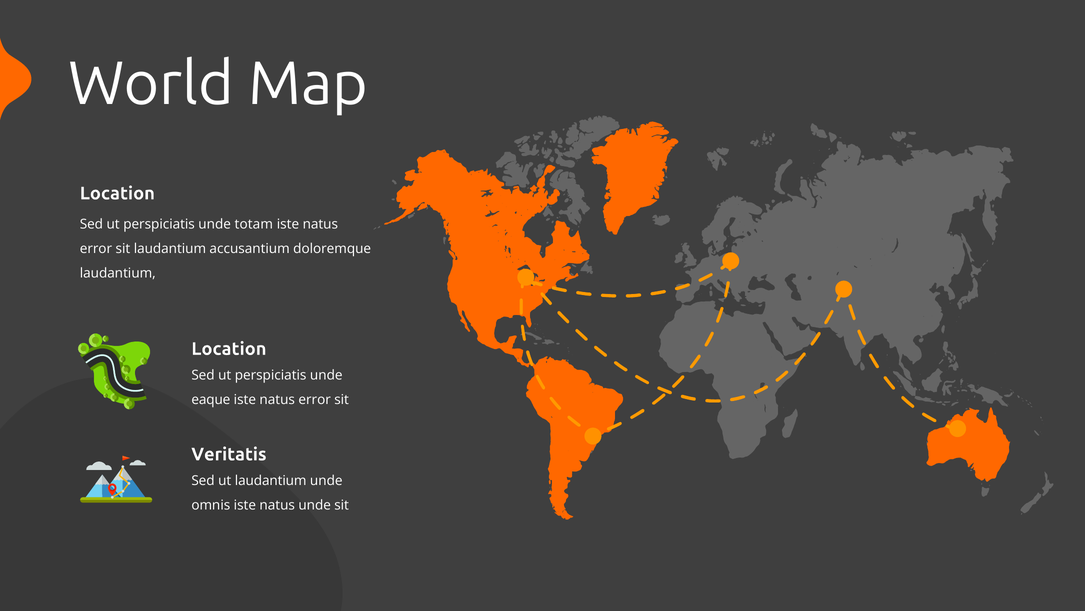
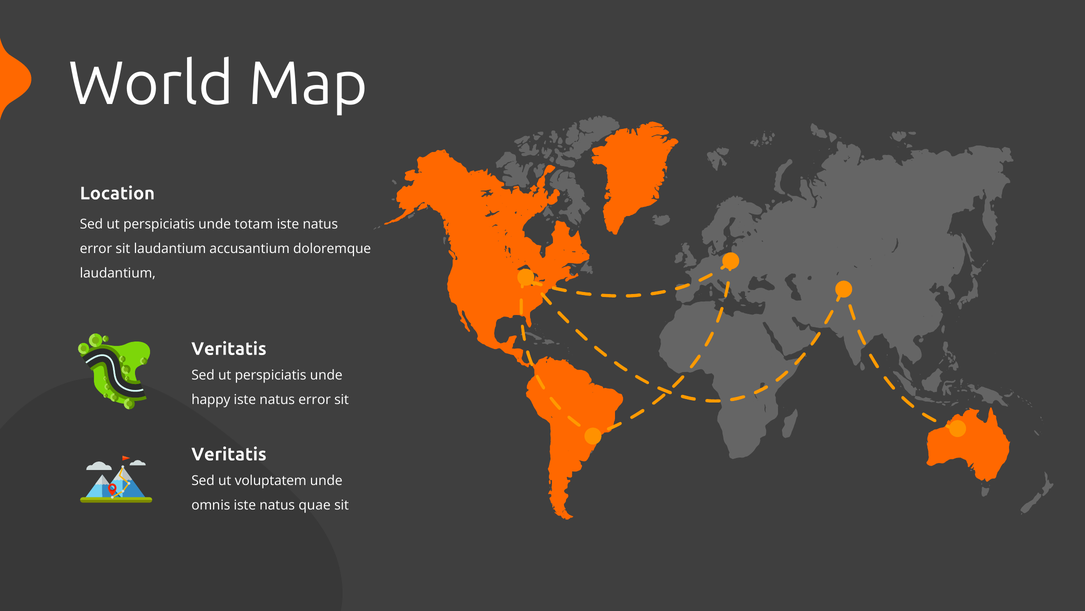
Location at (229, 348): Location -> Veritatis
eaque: eaque -> happy
ut laudantium: laudantium -> voluptatem
natus unde: unde -> quae
